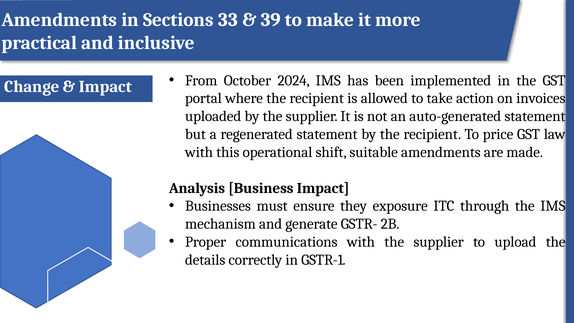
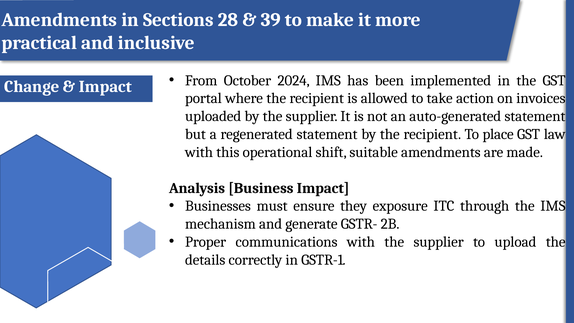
33: 33 -> 28
price: price -> place
